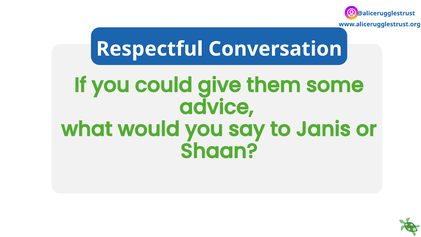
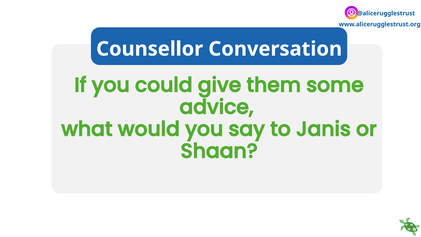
Respectful: Respectful -> Counsellor
